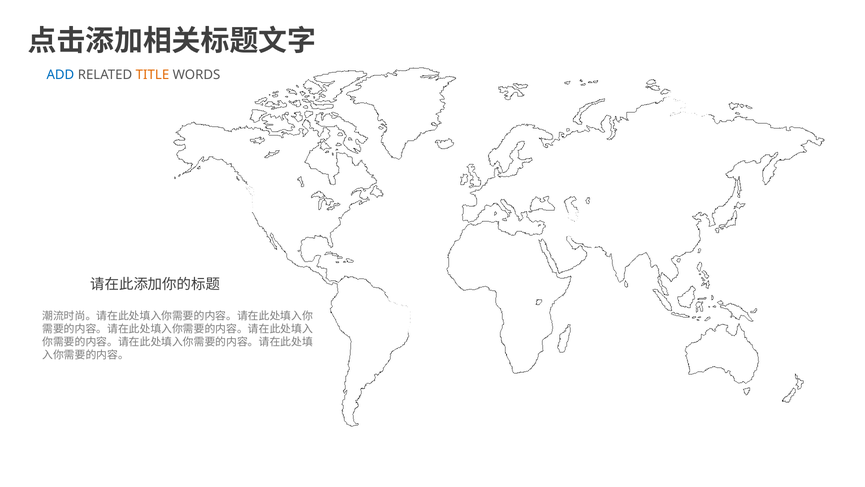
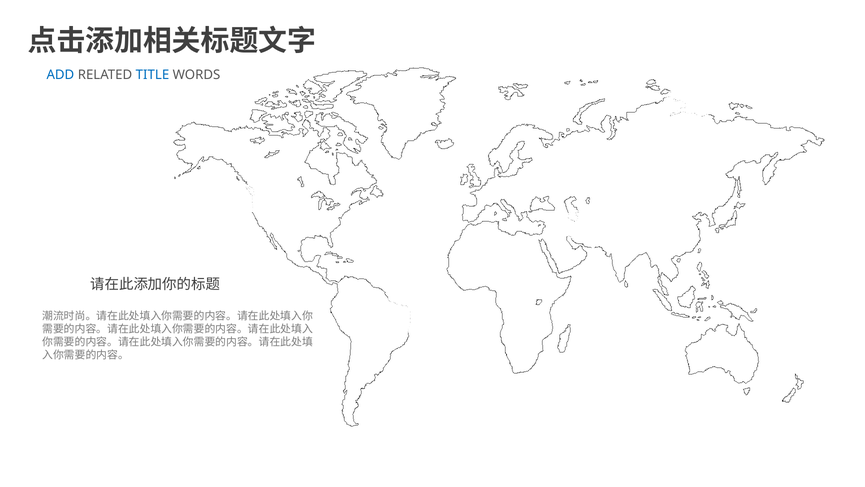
TITLE colour: orange -> blue
